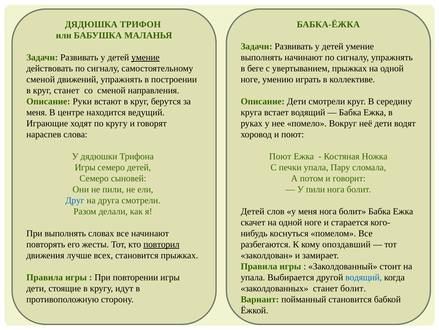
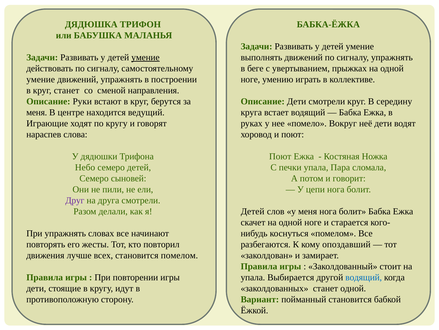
выполнять начинают: начинают -> движений
сменой at (41, 79): сменой -> умение
Игры at (85, 167): Игры -> Небо
Пару: Пару -> Пара
У пили: пили -> цепи
Друг colour: blue -> purple
При выполнять: выполнять -> упражнять
повторил underline: present -> none
становится прыжках: прыжках -> помелом
станет болит: болит -> одной
